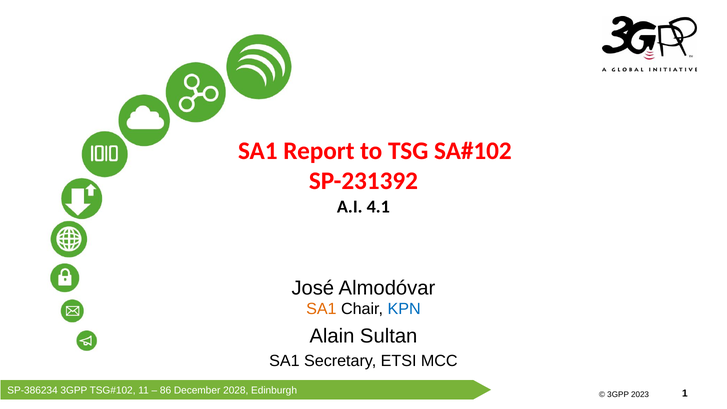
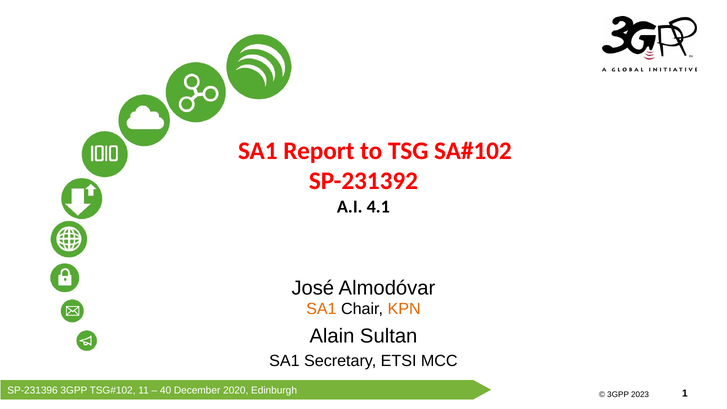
KPN colour: blue -> orange
SP-386234: SP-386234 -> SP-231396
86: 86 -> 40
2028: 2028 -> 2020
